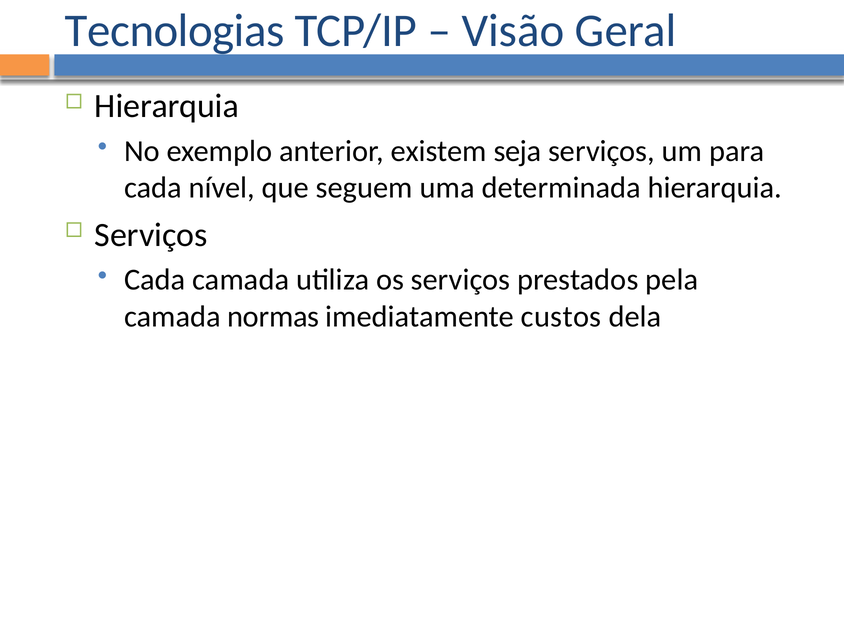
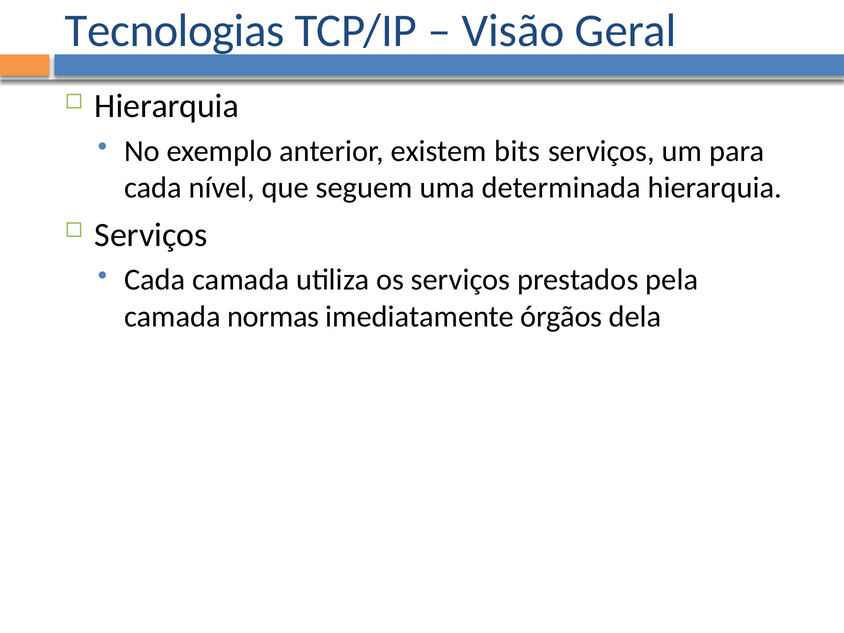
seja: seja -> bits
custos: custos -> órgãos
